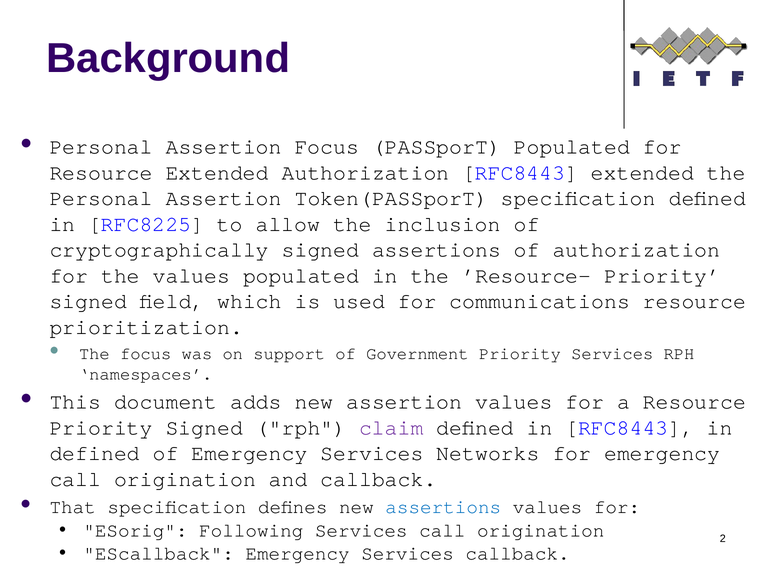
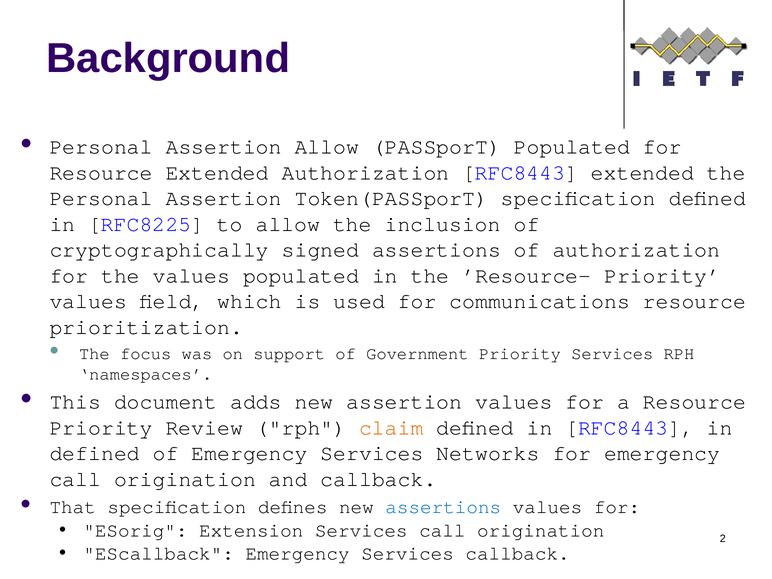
Assertion Focus: Focus -> Allow
signed at (88, 301): signed -> values
Signed at (204, 427): Signed -> Review
claim colour: purple -> orange
Following: Following -> Extension
